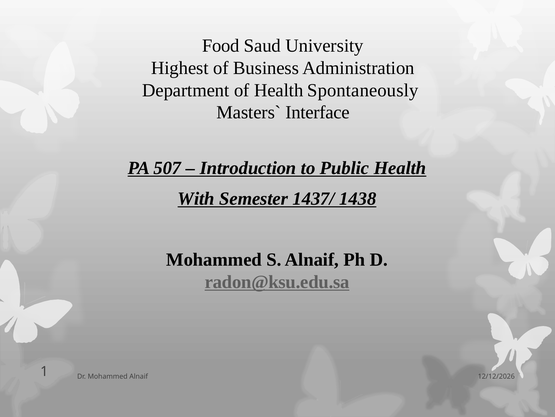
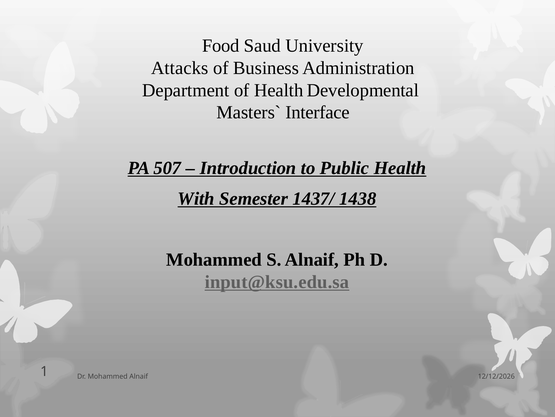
Highest: Highest -> Attacks
Spontaneously: Spontaneously -> Developmental
radon@ksu.edu.sa: radon@ksu.edu.sa -> input@ksu.edu.sa
